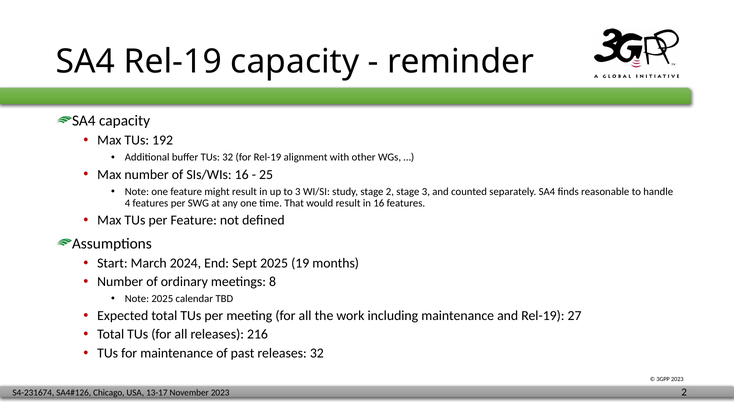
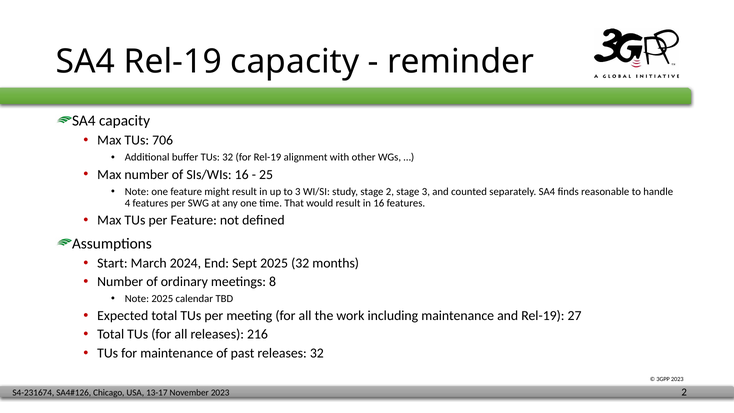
192: 192 -> 706
2025 19: 19 -> 32
